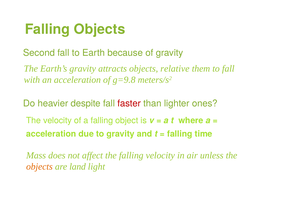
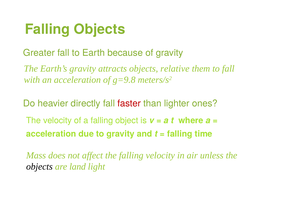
Second: Second -> Greater
despite: despite -> directly
objects at (39, 166) colour: orange -> black
